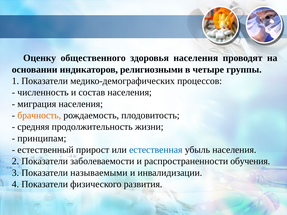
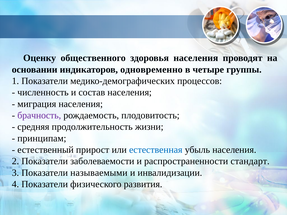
религиозными: религиозными -> одновременно
брачность colour: orange -> purple
обучения: обучения -> стандарт
